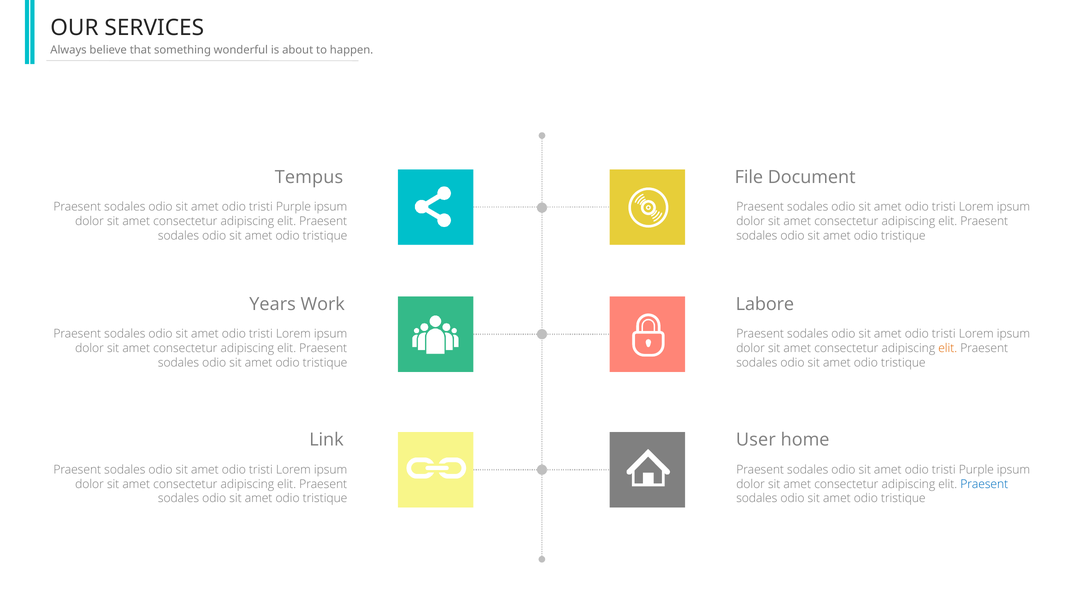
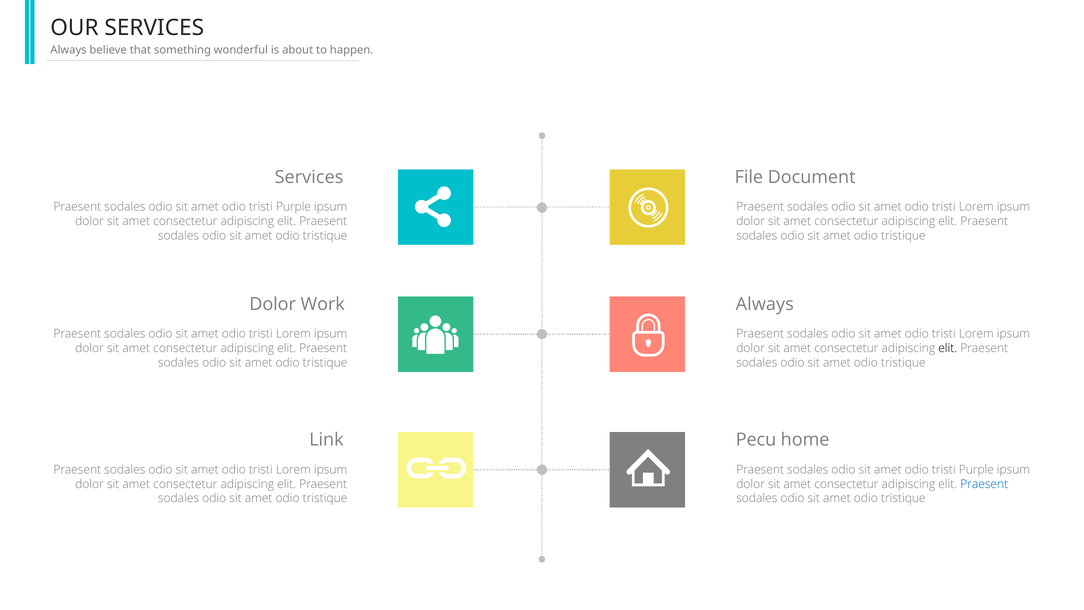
Tempus at (309, 177): Tempus -> Services
Years at (273, 304): Years -> Dolor
Labore at (765, 304): Labore -> Always
elit at (948, 348) colour: orange -> black
User: User -> Pecu
